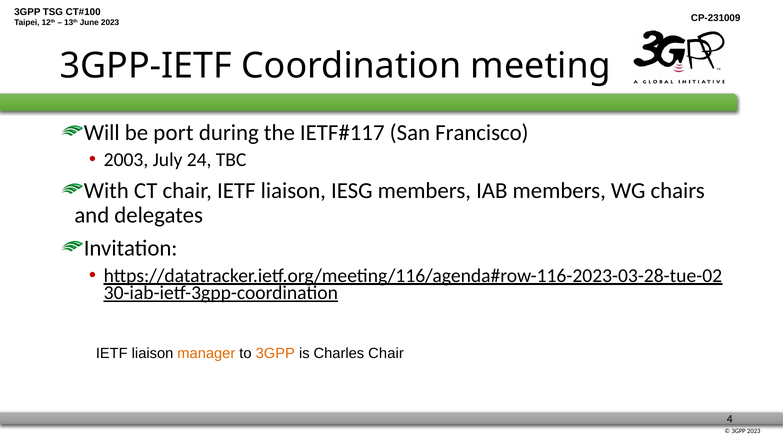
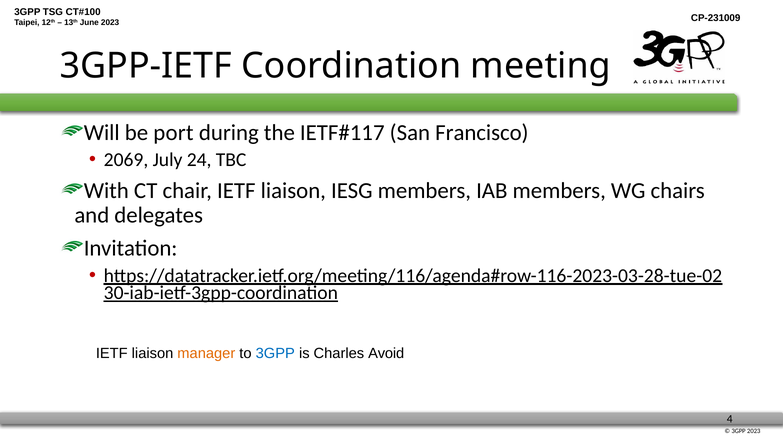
2003: 2003 -> 2069
3GPP at (275, 353) colour: orange -> blue
Charles Chair: Chair -> Avoid
